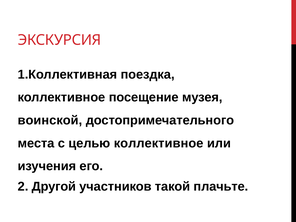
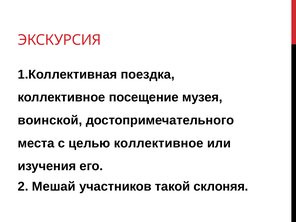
Другой: Другой -> Мешай
плачьте: плачьте -> склоняя
